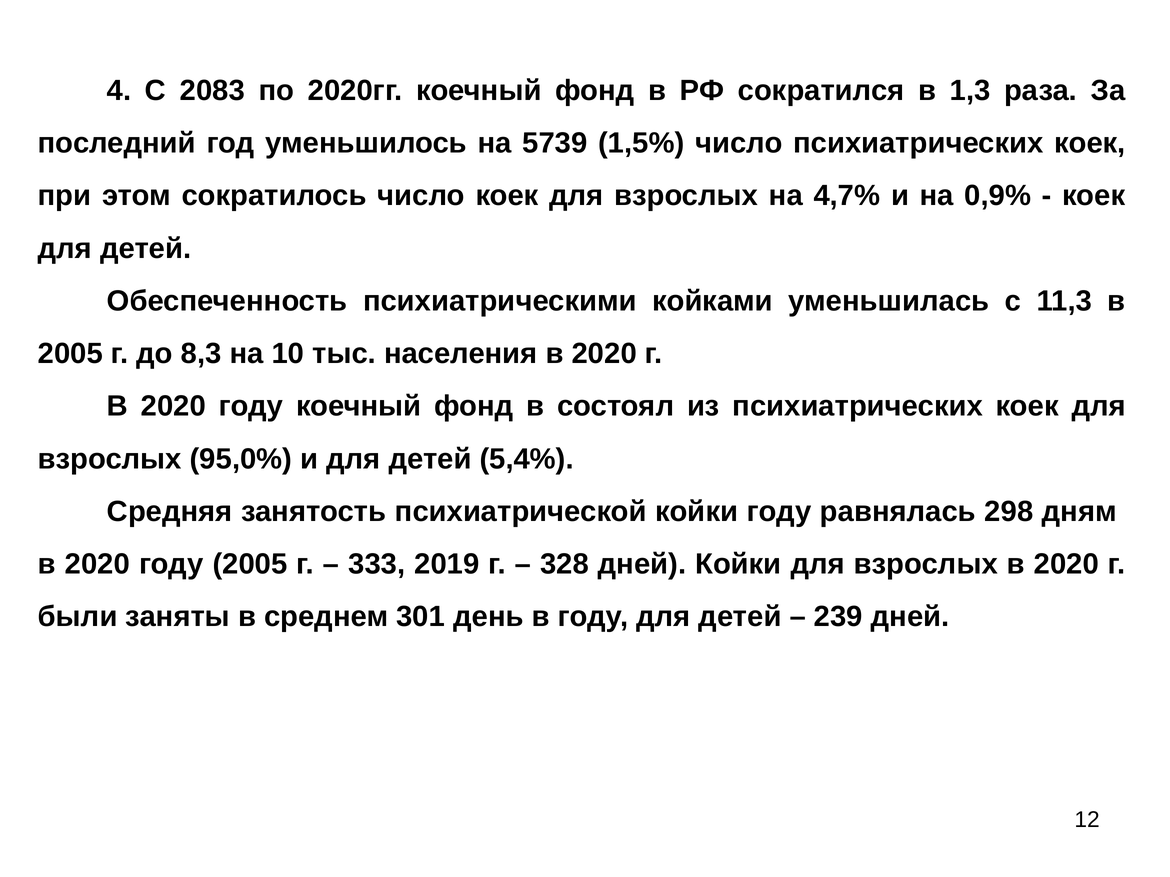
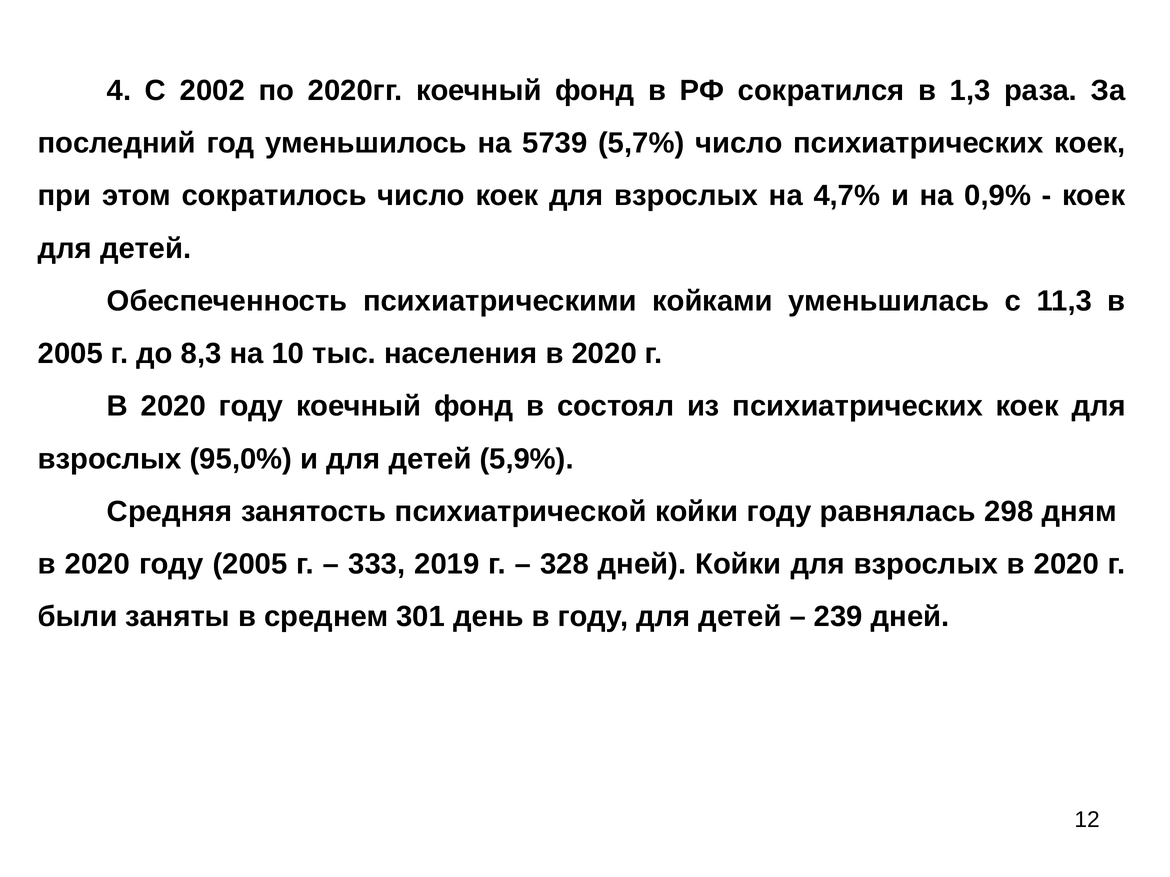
2083: 2083 -> 2002
1,5%: 1,5% -> 5,7%
5,4%: 5,4% -> 5,9%
